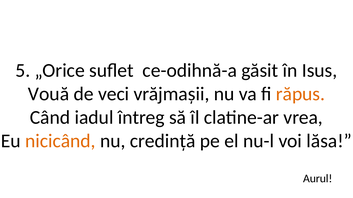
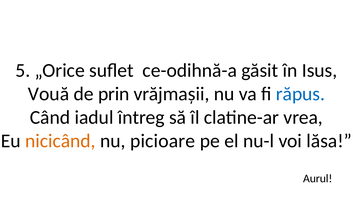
veci: veci -> prin
răpus colour: orange -> blue
credință: credință -> picioare
